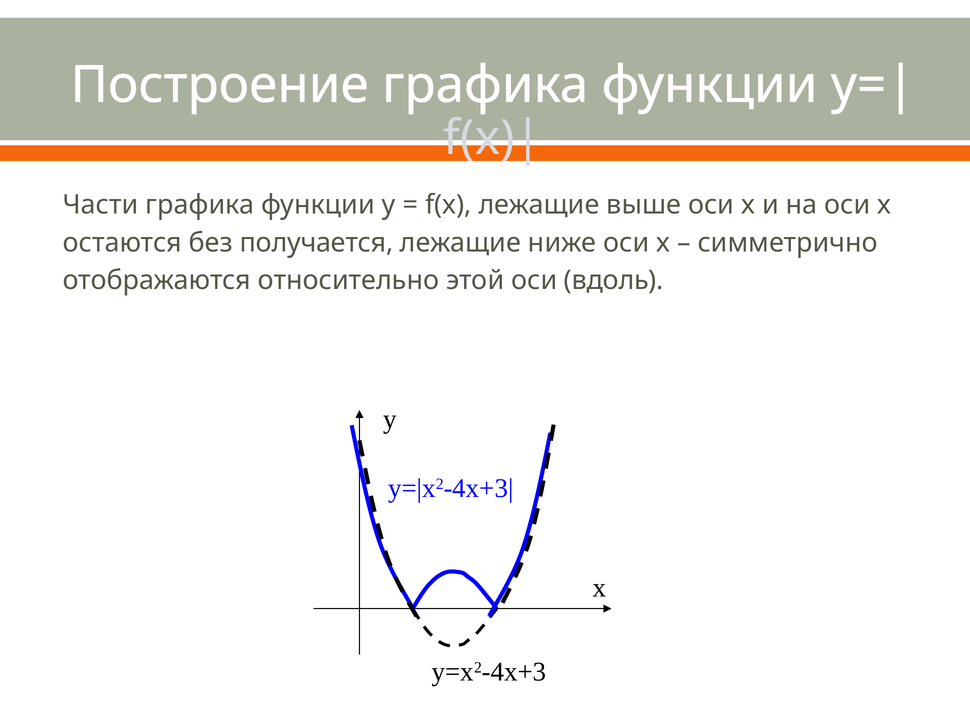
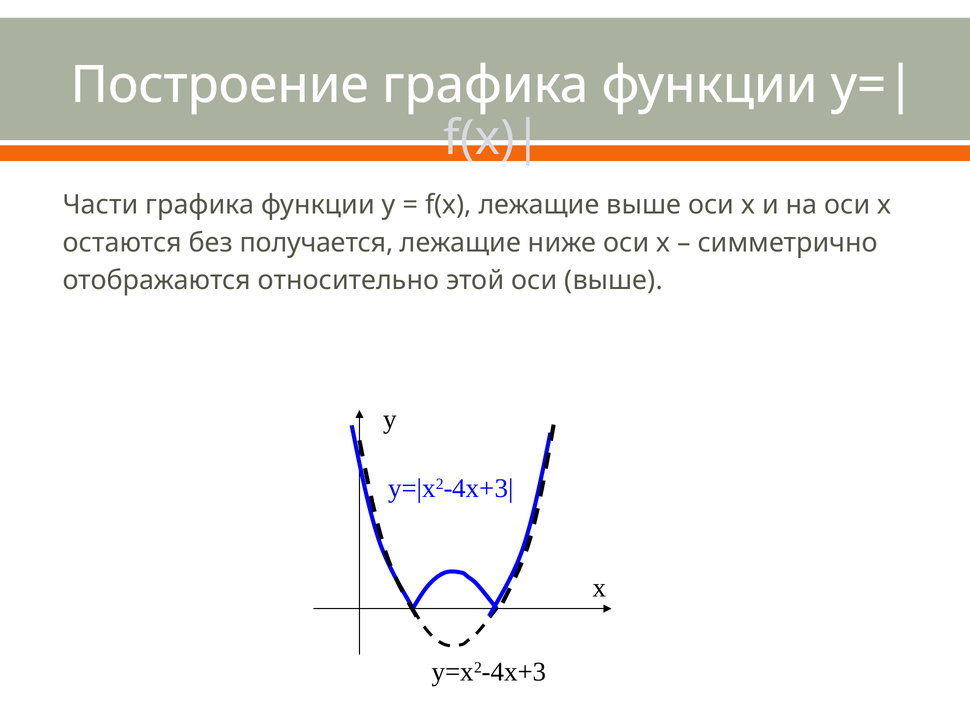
оси вдоль: вдоль -> выше
